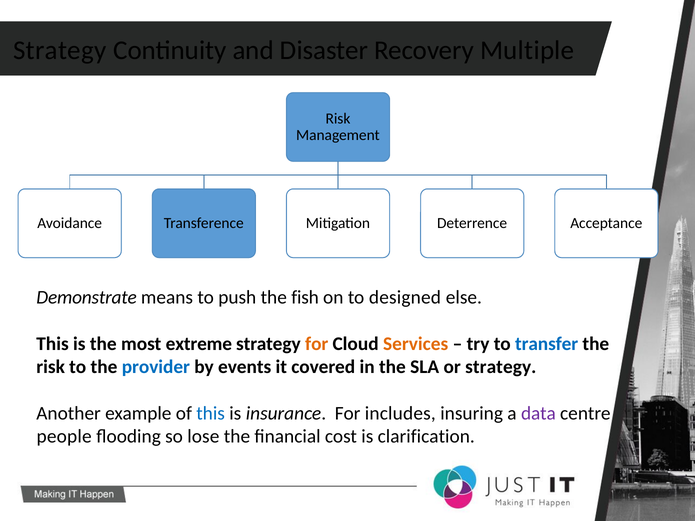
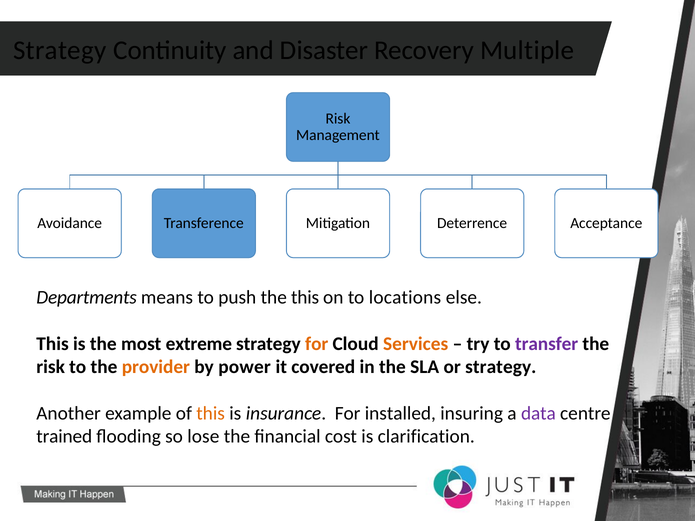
Demonstrate: Demonstrate -> Departments
the fish: fish -> this
designed: designed -> locations
transfer colour: blue -> purple
provider colour: blue -> orange
events: events -> power
this at (211, 413) colour: blue -> orange
includes: includes -> installed
people: people -> trained
